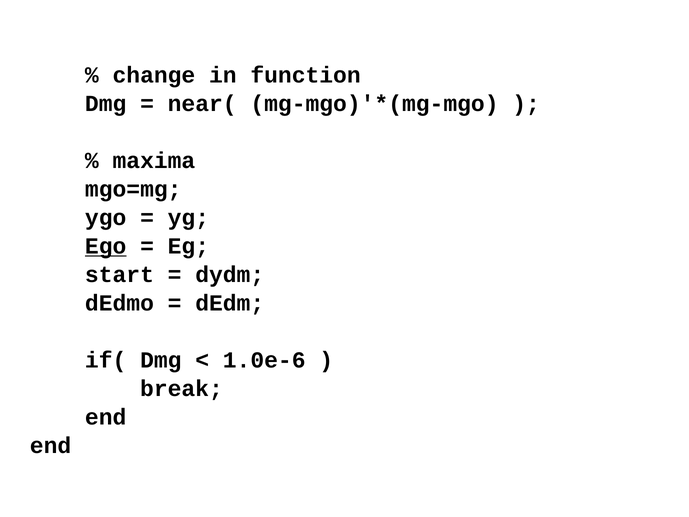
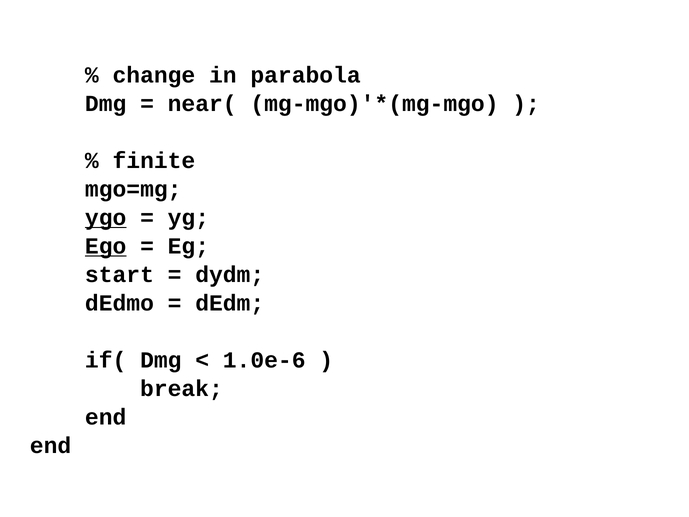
function: function -> parabola
maxima: maxima -> finite
ygo underline: none -> present
